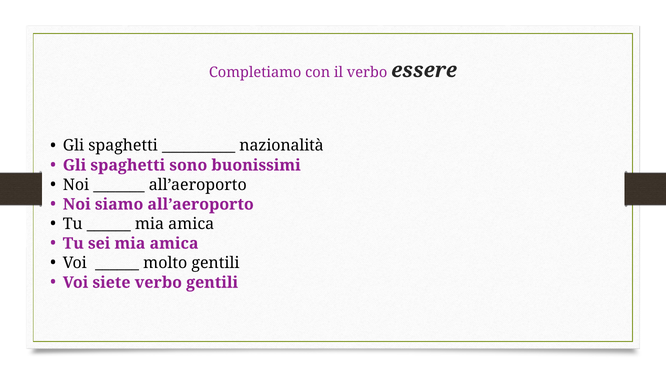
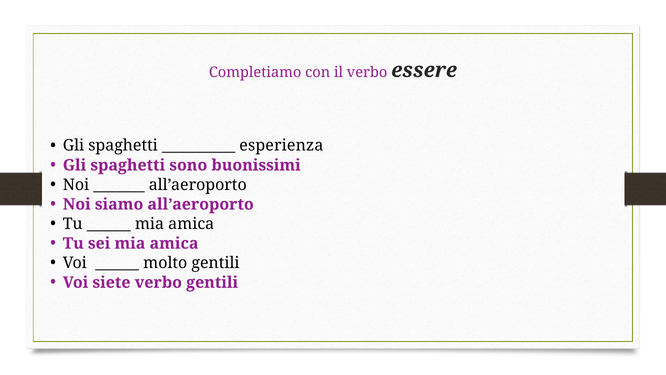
nazionalità: nazionalità -> esperienza
